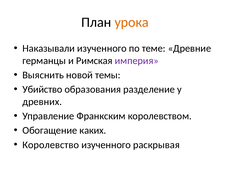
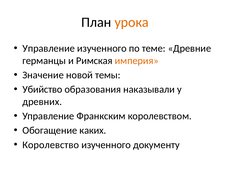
Наказывали at (49, 48): Наказывали -> Управление
империя colour: purple -> orange
Выяснить: Выяснить -> Значение
разделение: разделение -> наказывали
раскрывая: раскрывая -> документу
